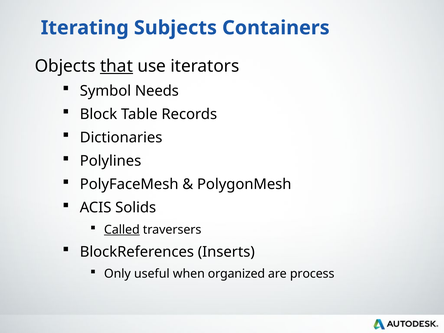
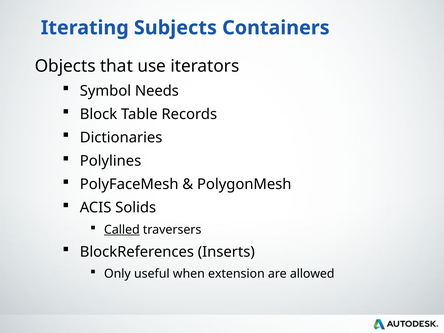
that underline: present -> none
organized: organized -> extension
process: process -> allowed
